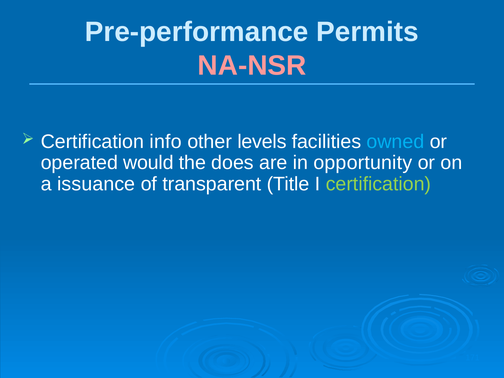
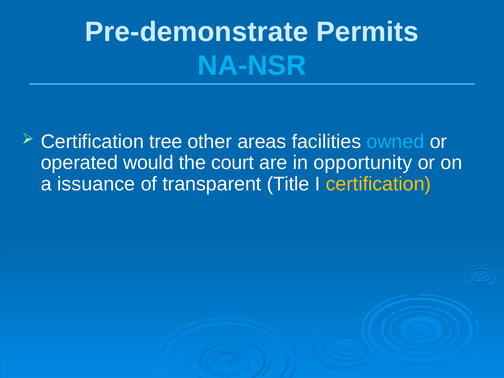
Pre-performance: Pre-performance -> Pre-demonstrate
NA-NSR colour: pink -> light blue
info: info -> tree
levels: levels -> areas
does: does -> court
certification at (378, 184) colour: light green -> yellow
